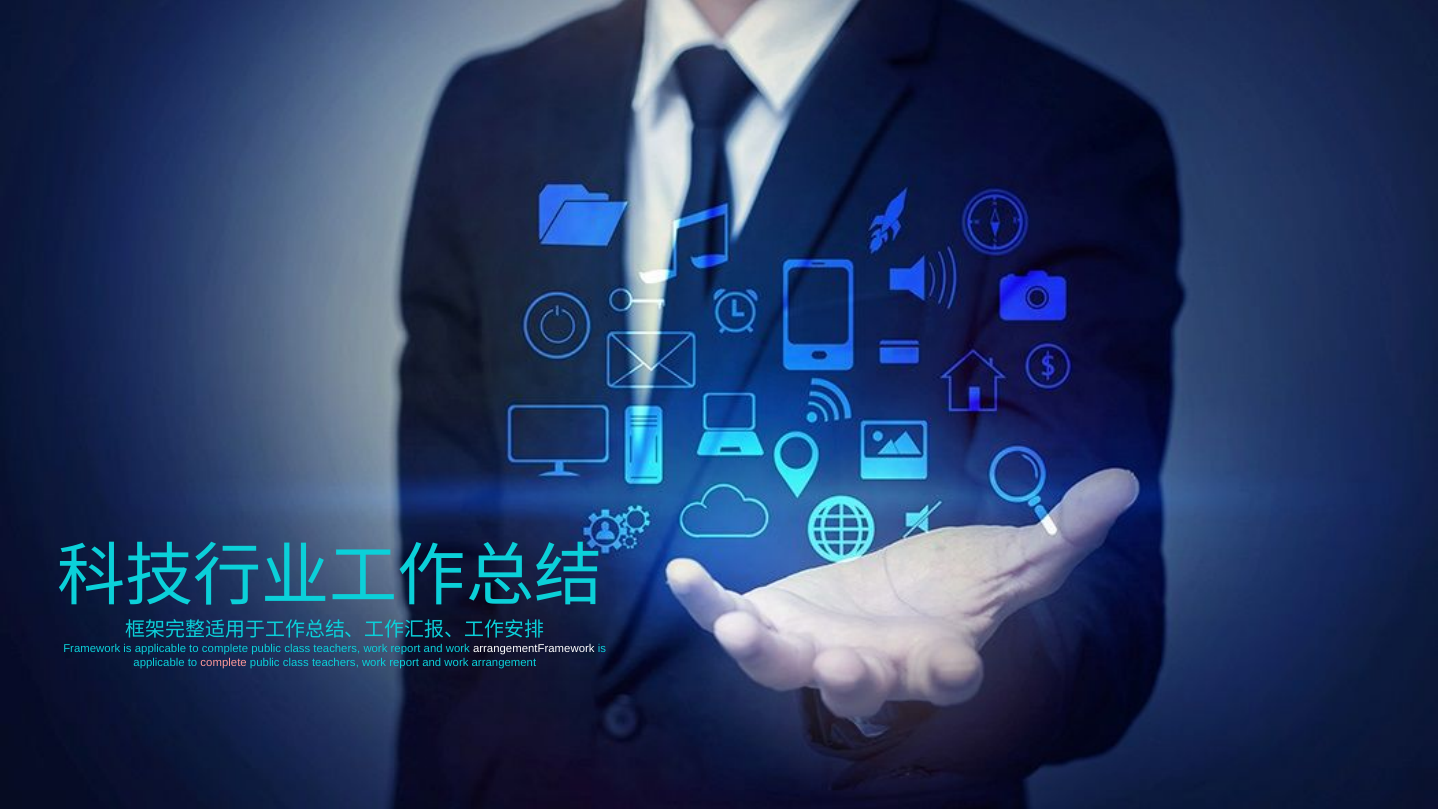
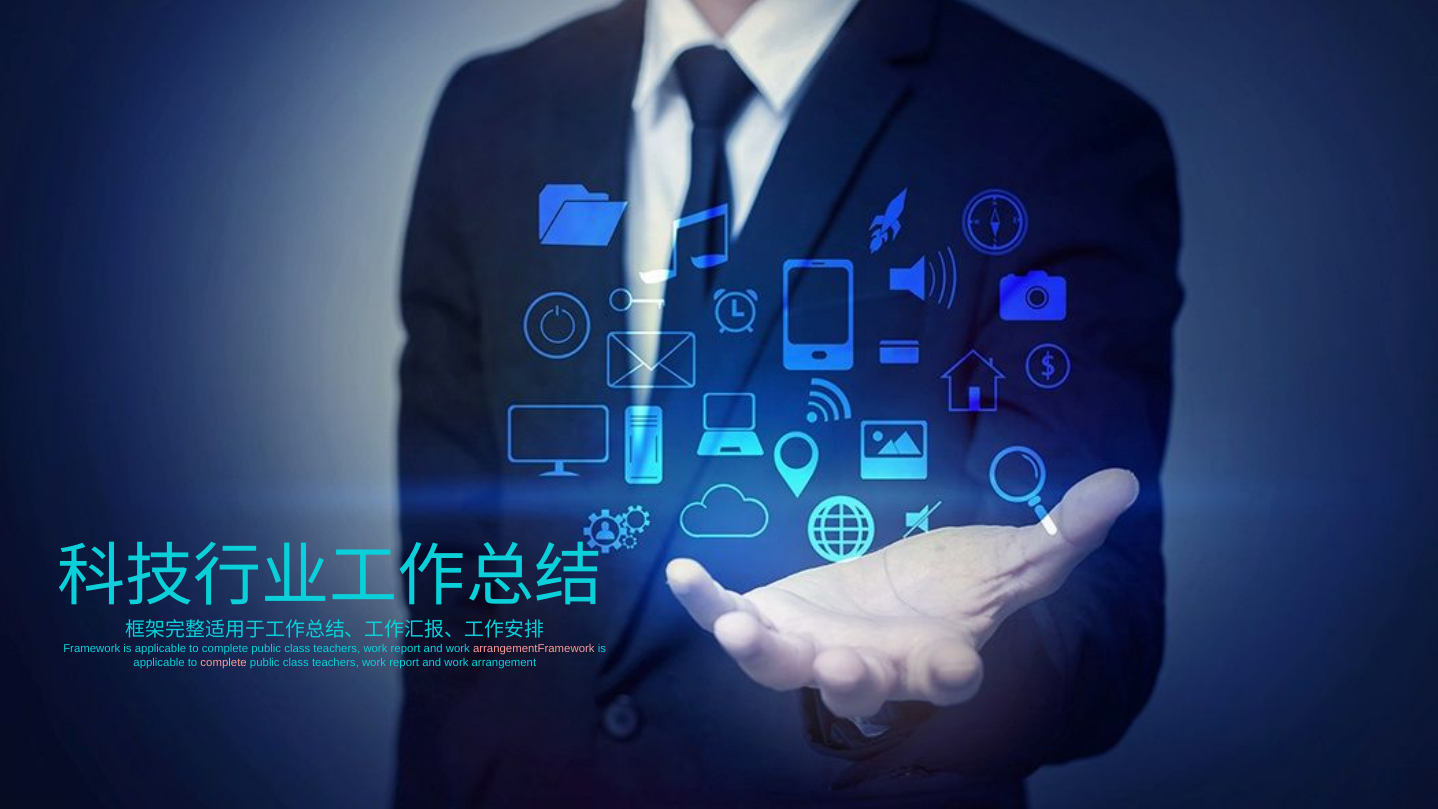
arrangementFramework colour: white -> pink
